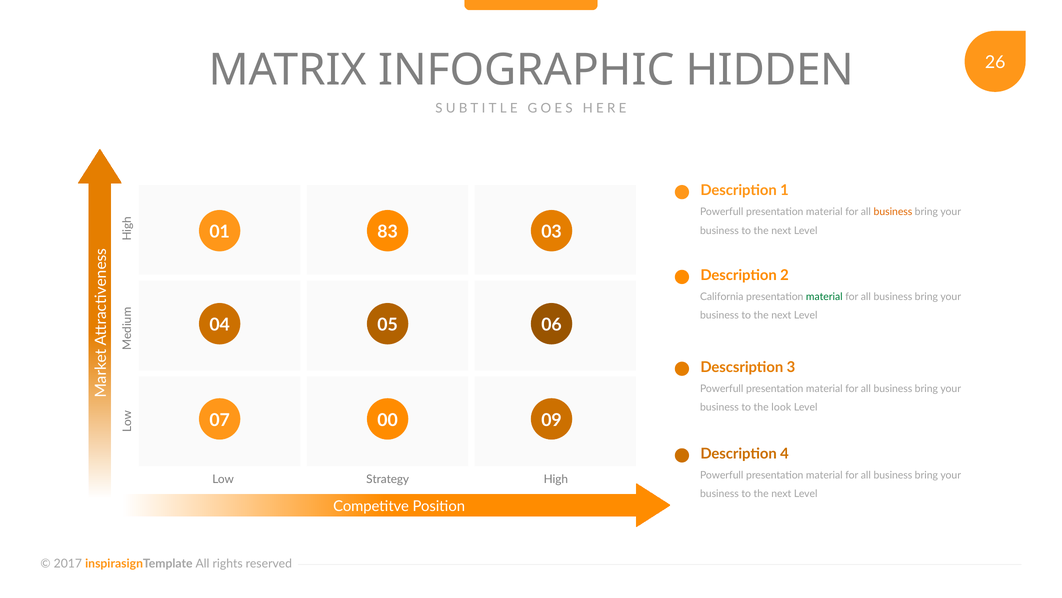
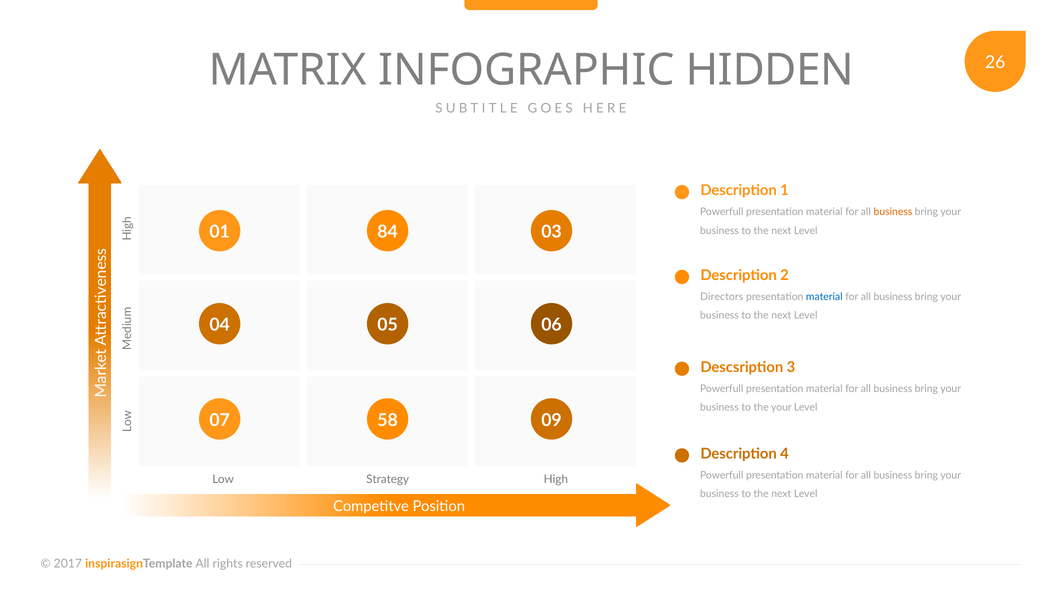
83: 83 -> 84
California: California -> Directors
material at (824, 297) colour: green -> blue
the look: look -> your
00: 00 -> 58
